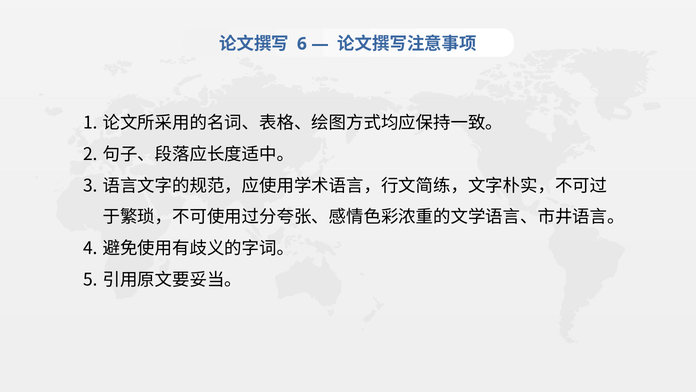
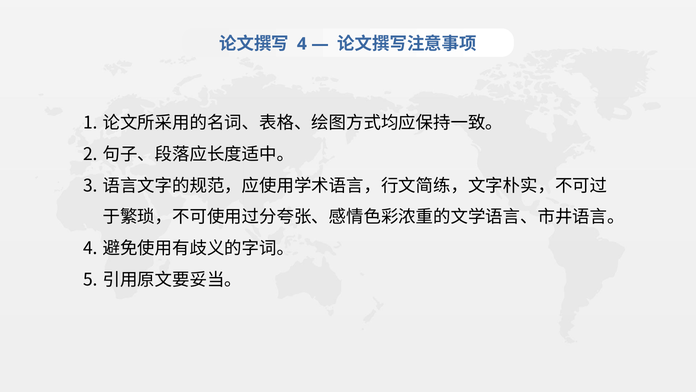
6 at (302, 44): 6 -> 4
